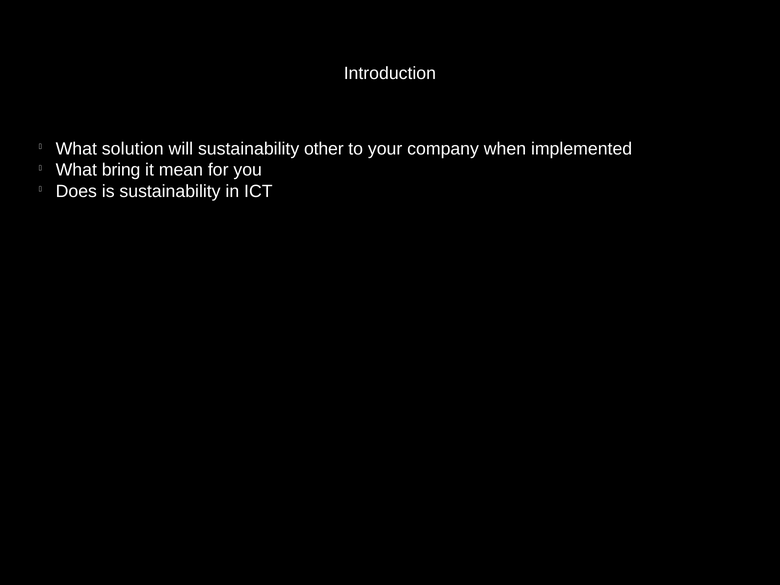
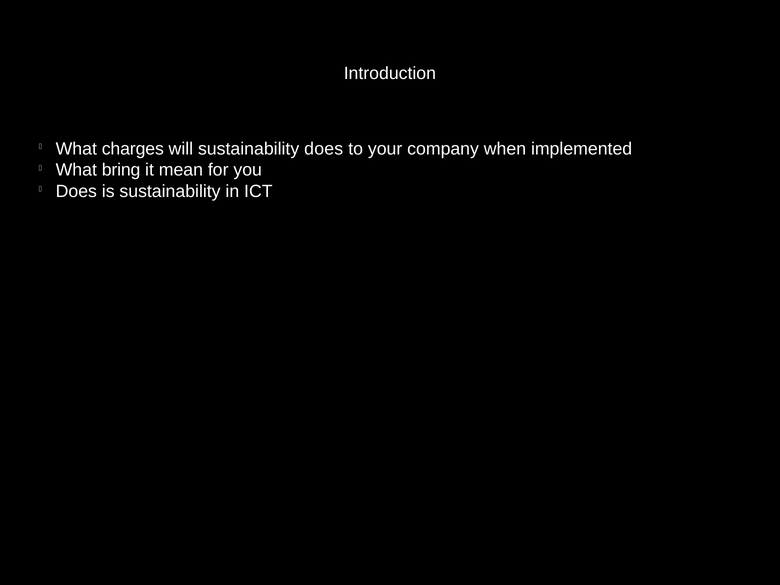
solution: solution -> charges
sustainability other: other -> does
